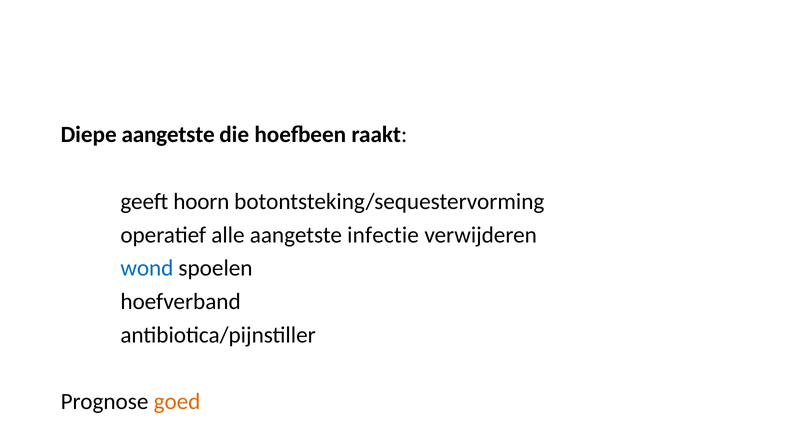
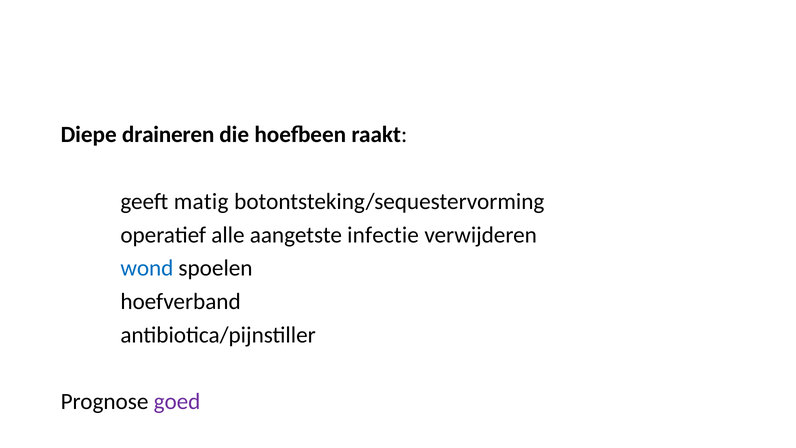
Diepe aangetste: aangetste -> draineren
hoorn: hoorn -> matig
goed colour: orange -> purple
